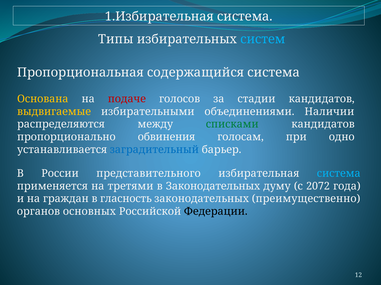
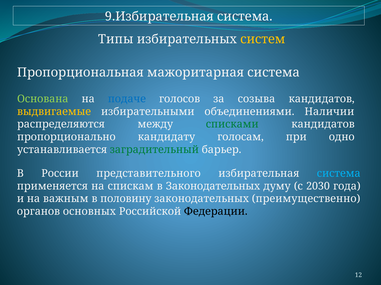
1.Избирательная: 1.Избирательная -> 9.Избирательная
систем colour: light blue -> yellow
содержащийся: содержащийся -> мажоритарная
Основана colour: yellow -> light green
подаче colour: red -> blue
стадии: стадии -> созыва
обвинения: обвинения -> кандидату
заградительный colour: blue -> green
третями: третями -> спискам
2072: 2072 -> 2030
граждан: граждан -> важным
гласность: гласность -> половину
